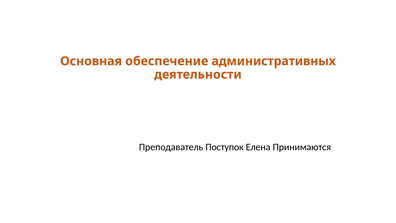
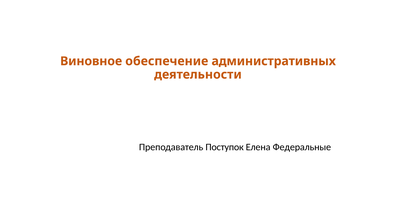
Основная: Основная -> Виновное
Принимаются: Принимаются -> Федеральные
